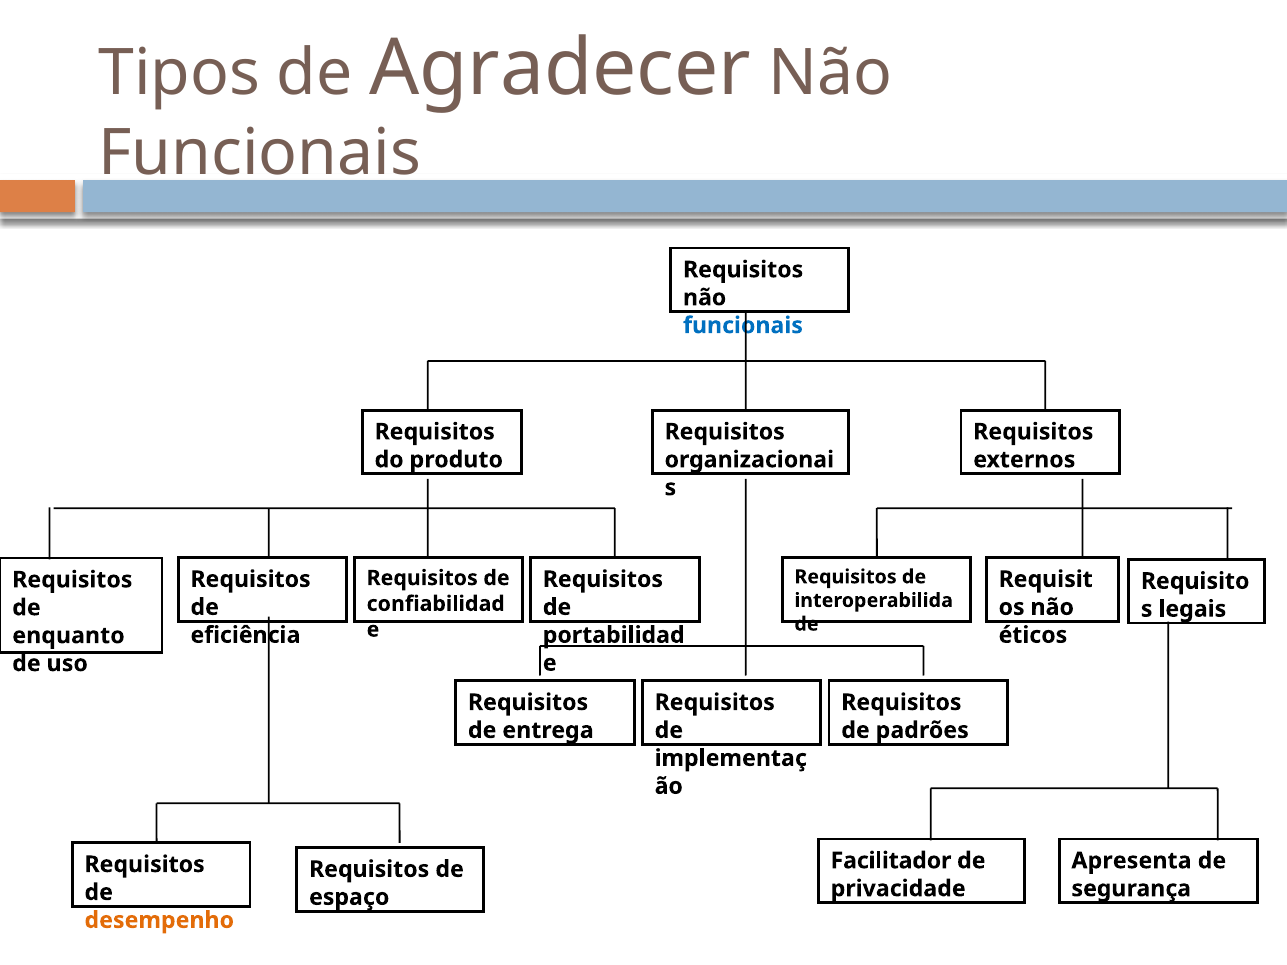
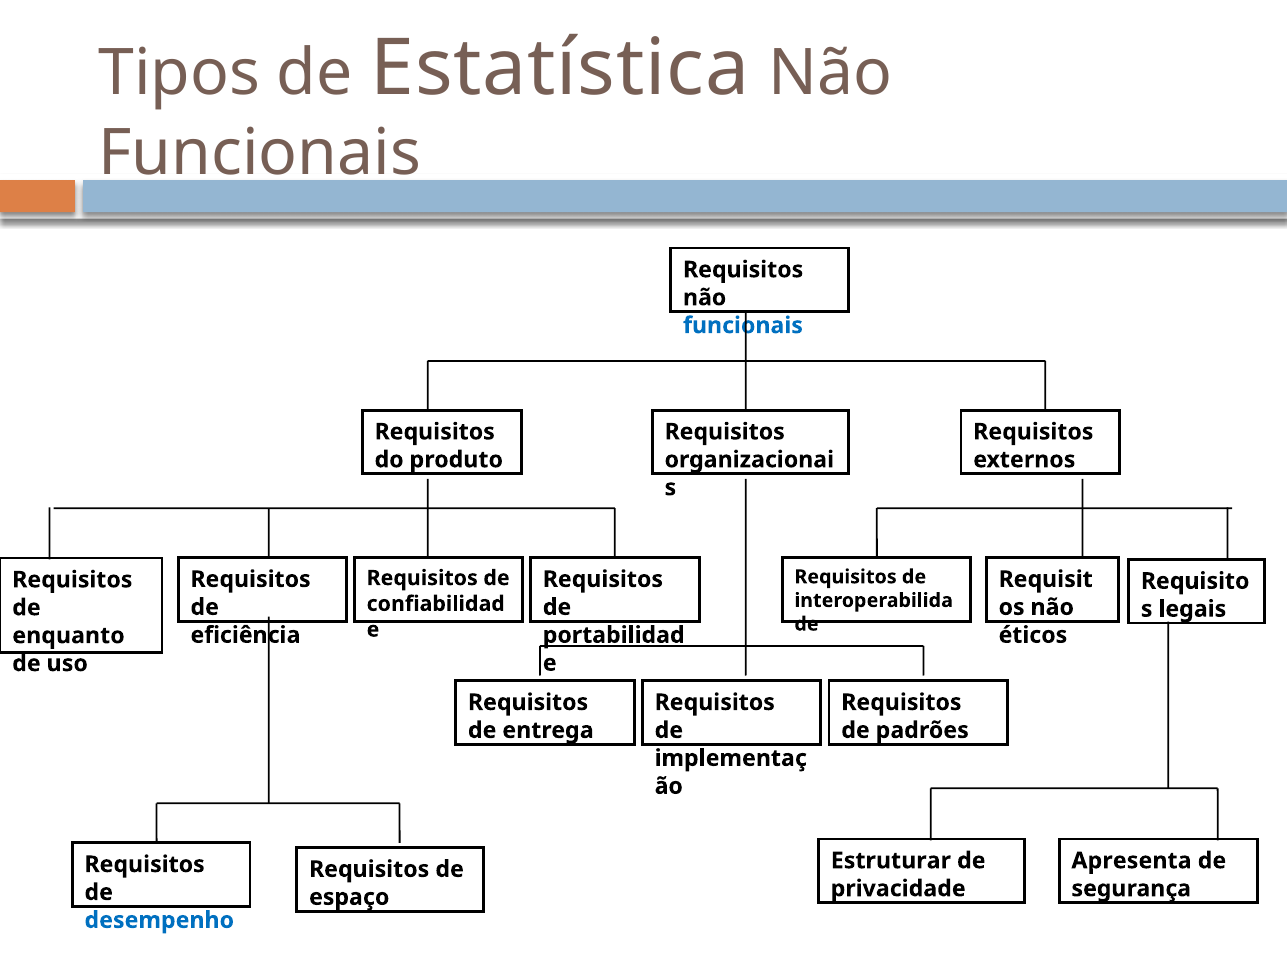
Agradecer: Agradecer -> Estatística
Facilitador: Facilitador -> Estruturar
desempenho colour: orange -> blue
